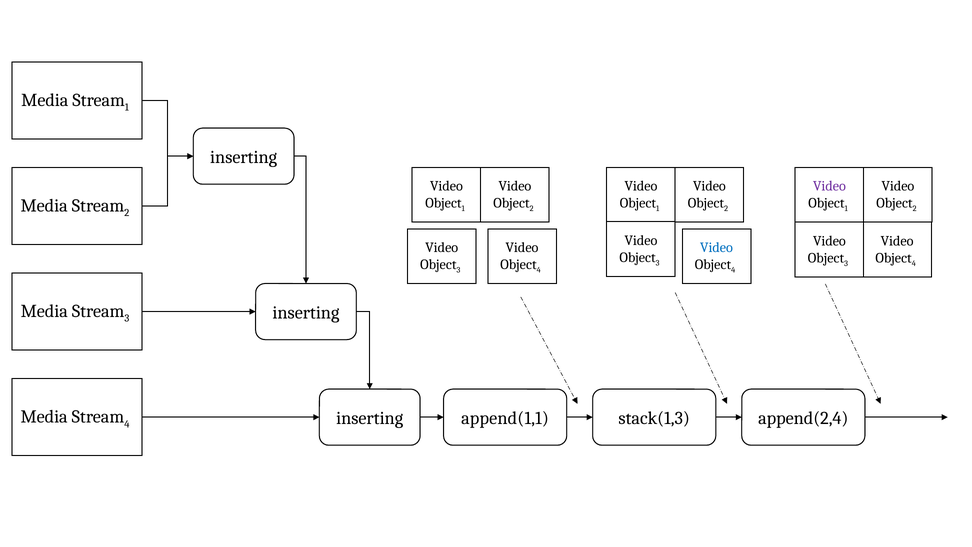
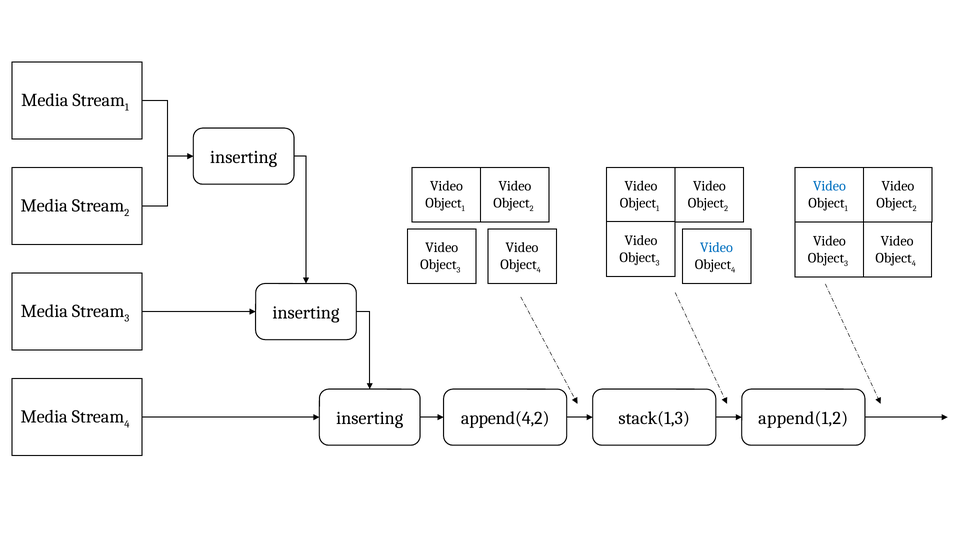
Video at (829, 186) colour: purple -> blue
append(1,1: append(1,1 -> append(4,2
append(2,4: append(2,4 -> append(1,2
